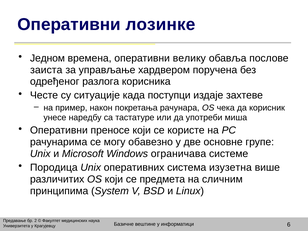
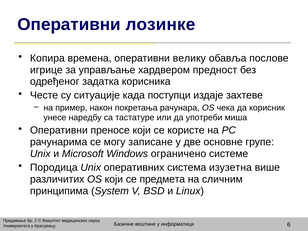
Једном: Једном -> Копира
заиста: заиста -> игрице
поручена: поручена -> предност
разлога: разлога -> задатка
обавезно: обавезно -> записане
ограничава: ограничава -> ограничено
